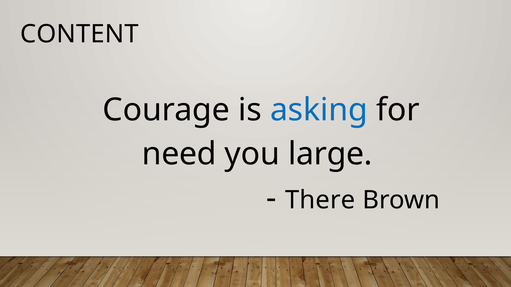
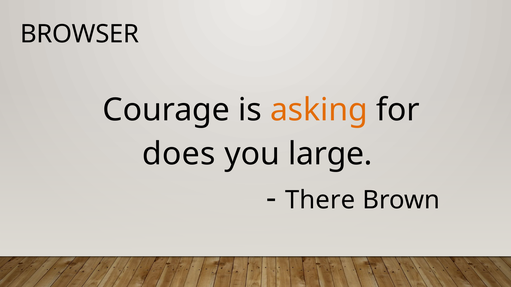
CONTENT: CONTENT -> BROWSER
asking colour: blue -> orange
need: need -> does
